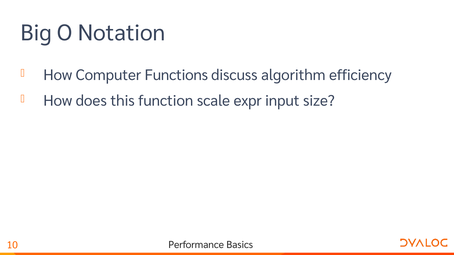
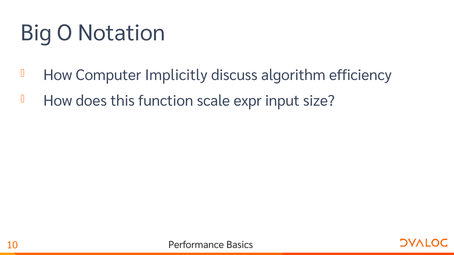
Functions: Functions -> Implicitly
